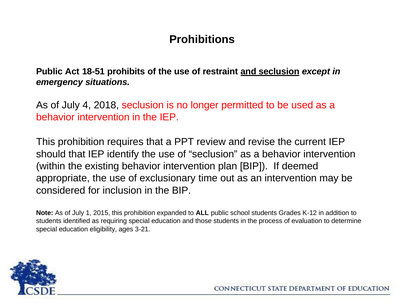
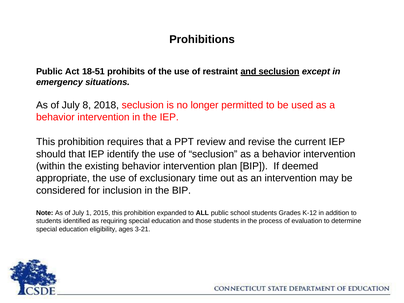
4: 4 -> 8
